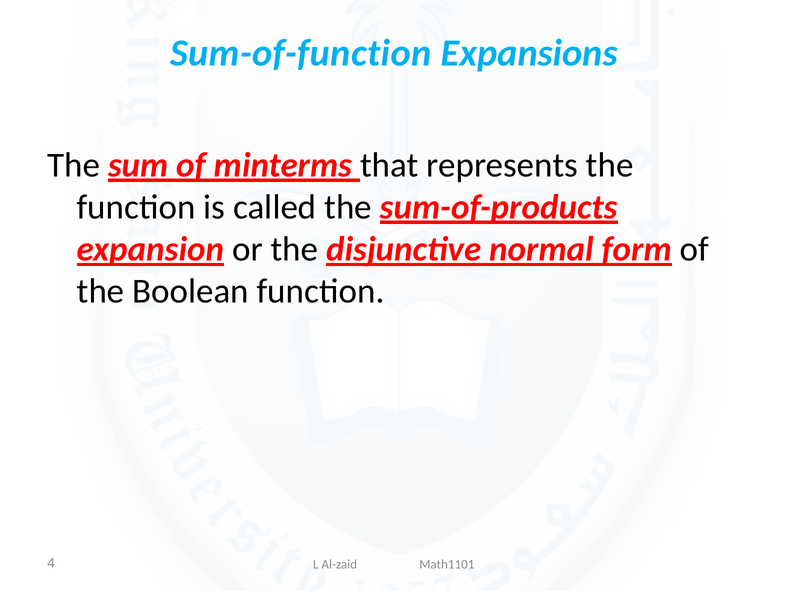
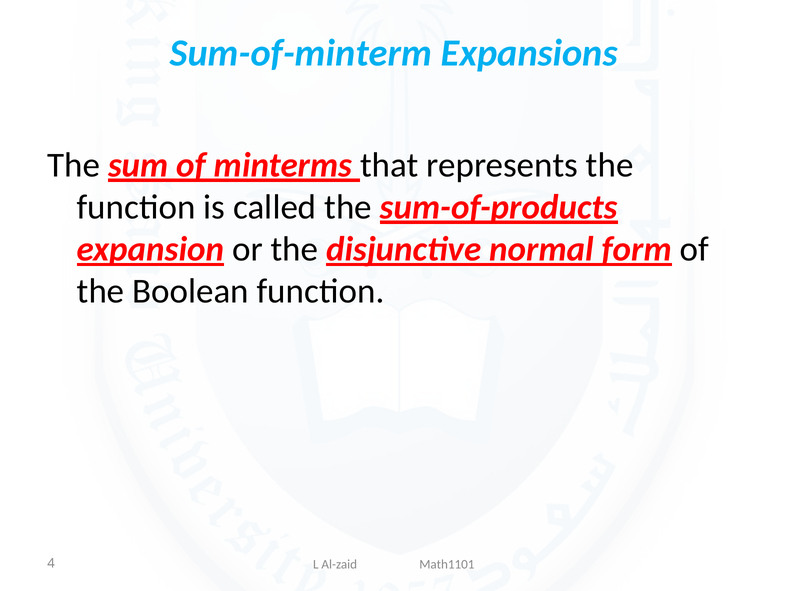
Sum-of-function: Sum-of-function -> Sum-of-minterm
